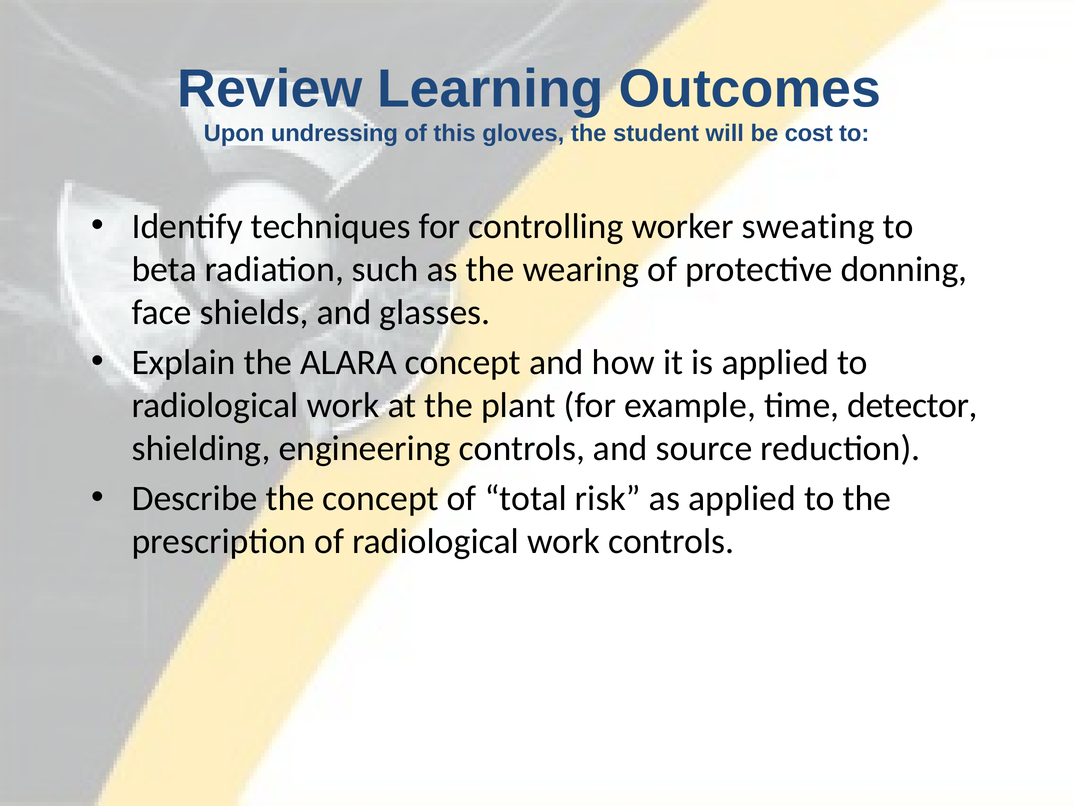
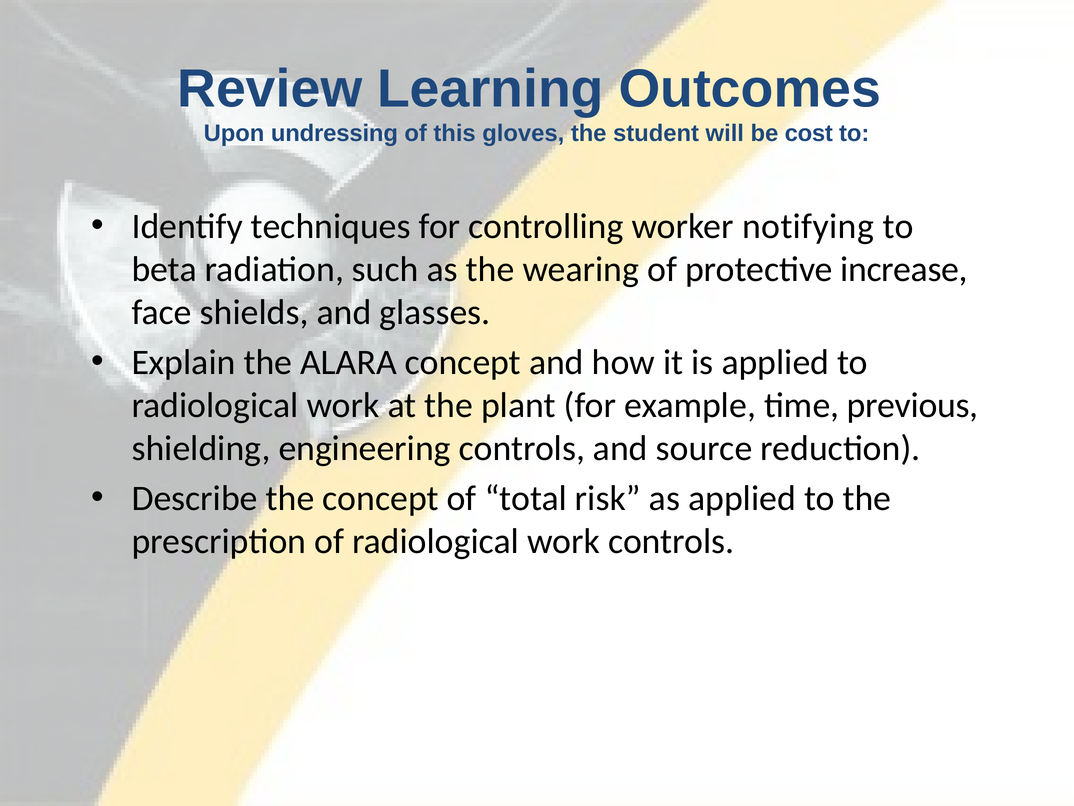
sweating: sweating -> notifying
donning: donning -> increase
detector: detector -> previous
